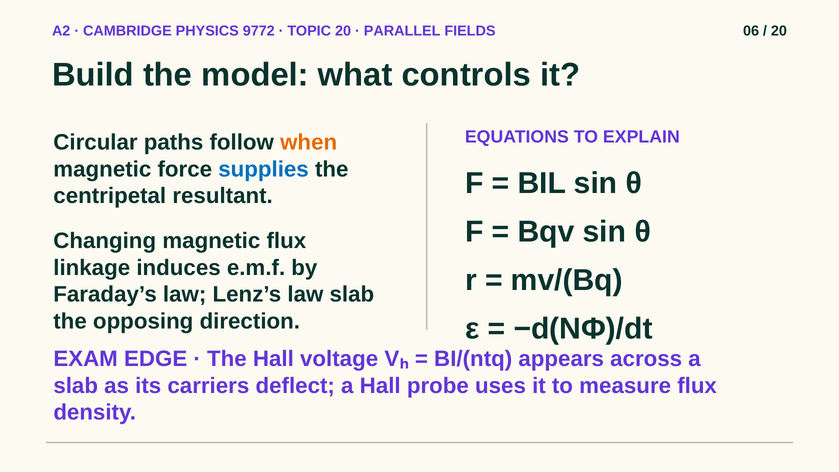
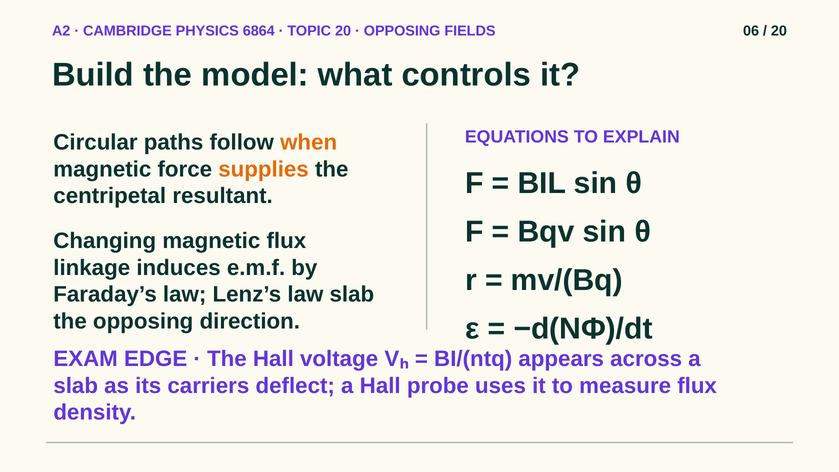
9772: 9772 -> 6864
PARALLEL at (402, 31): PARALLEL -> OPPOSING
supplies colour: blue -> orange
